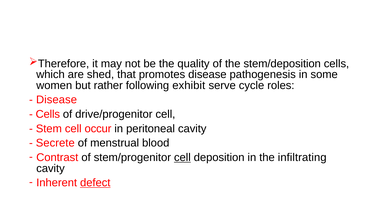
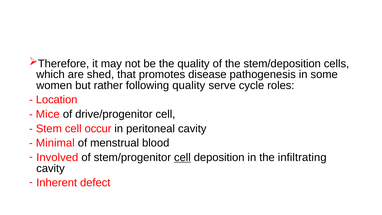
following exhibit: exhibit -> quality
Disease at (57, 100): Disease -> Location
Cells at (48, 114): Cells -> Mice
Secrete: Secrete -> Minimal
Contrast: Contrast -> Involved
defect underline: present -> none
